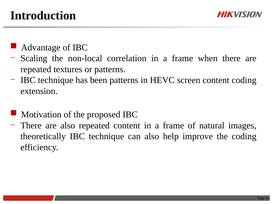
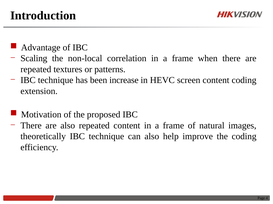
been patterns: patterns -> increase
